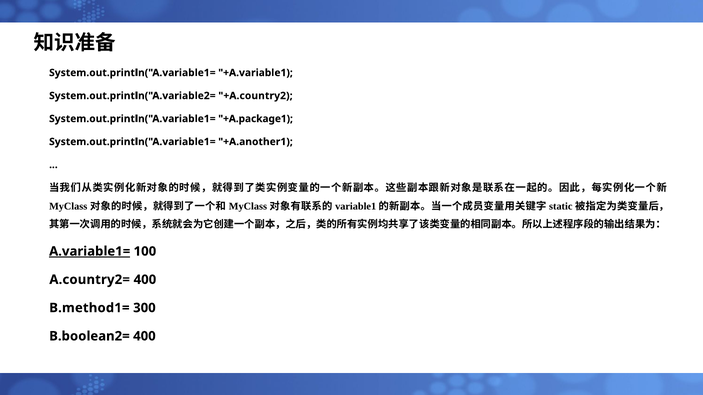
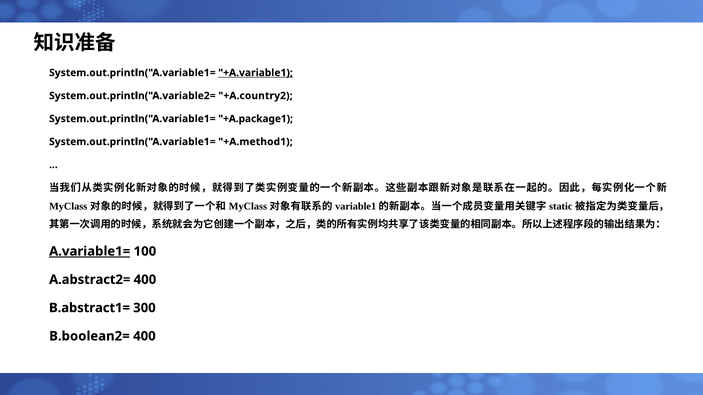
+A.variable1 underline: none -> present
+A.another1: +A.another1 -> +A.method1
A.country2=: A.country2= -> A.abstract2=
B.method1=: B.method1= -> B.abstract1=
